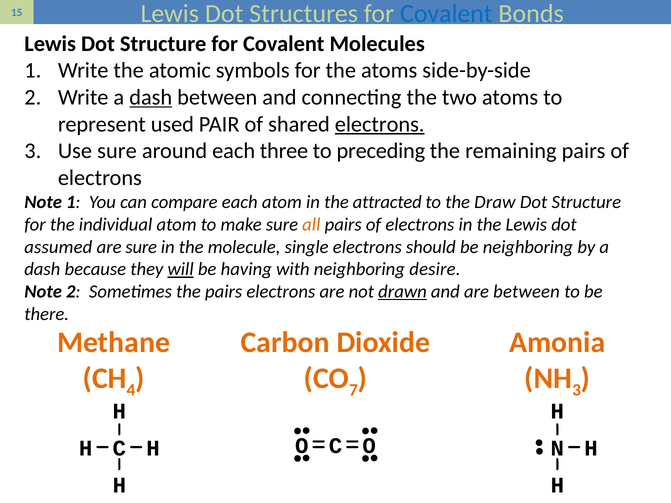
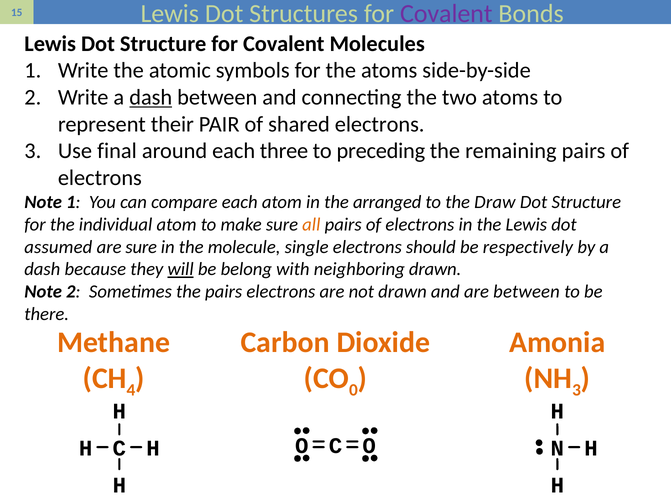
Covalent at (446, 14) colour: blue -> purple
used: used -> their
electrons at (380, 124) underline: present -> none
Use sure: sure -> final
attracted: attracted -> arranged
be neighboring: neighboring -> respectively
having: having -> belong
neighboring desire: desire -> drawn
drawn at (403, 292) underline: present -> none
7: 7 -> 0
